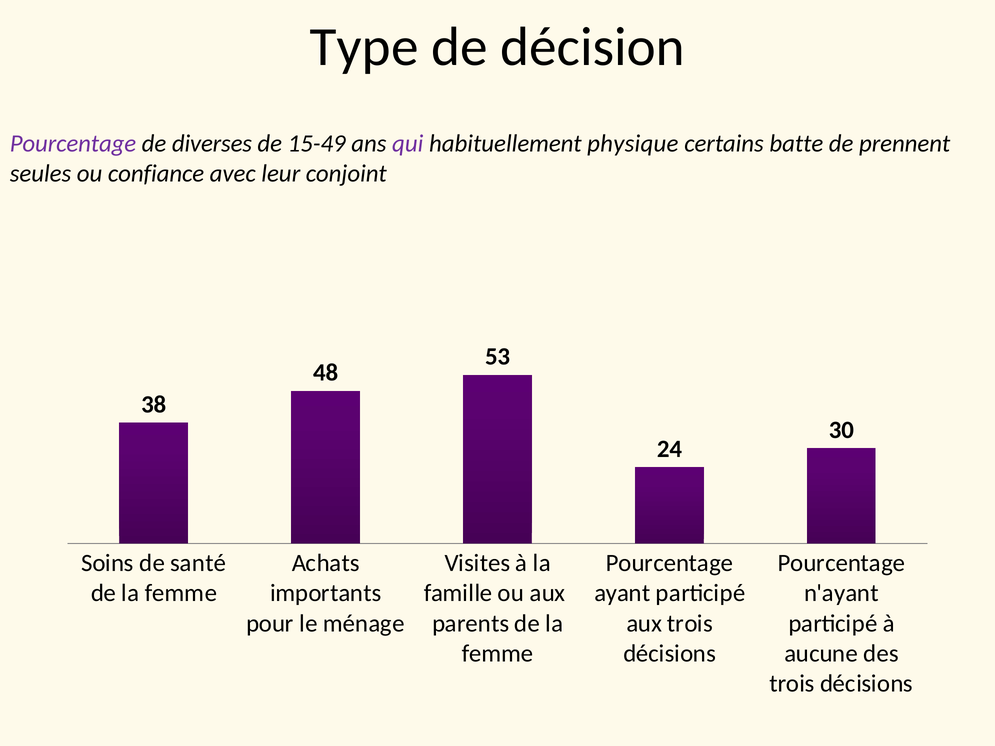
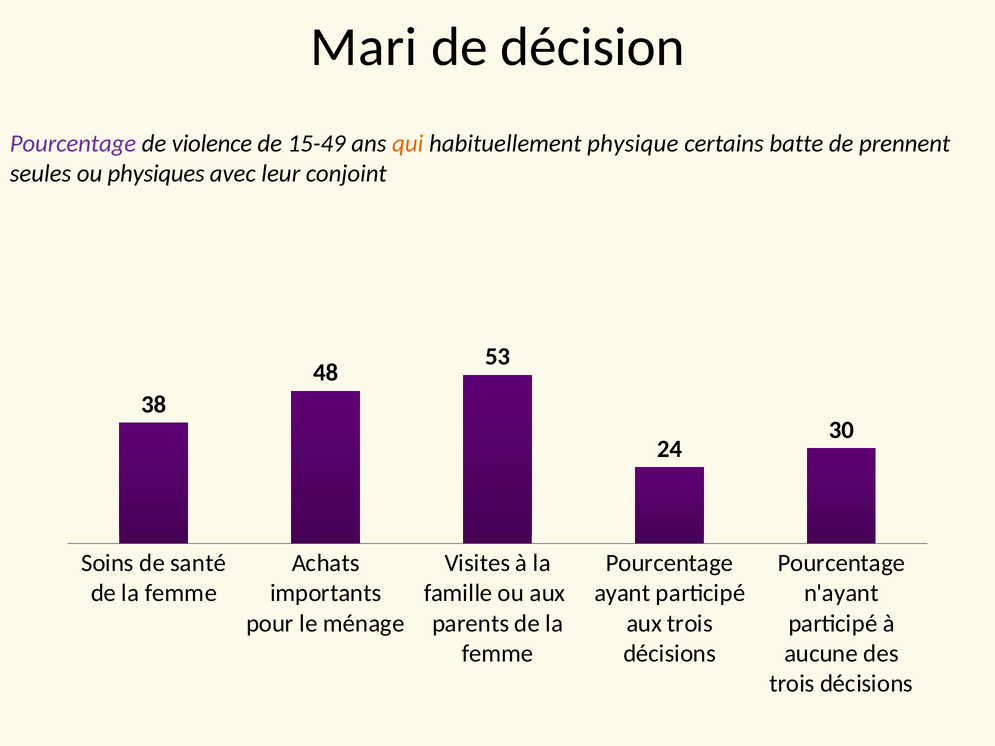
Type: Type -> Mari
diverses: diverses -> violence
qui colour: purple -> orange
confiance: confiance -> physiques
